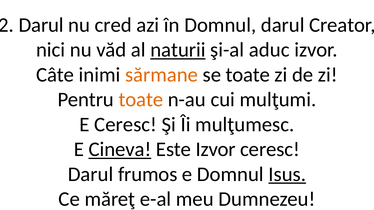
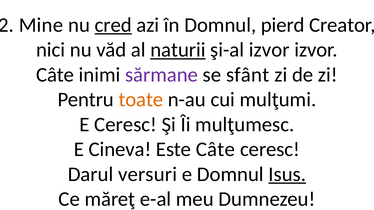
Darul at (41, 25): Darul -> Mine
cred underline: none -> present
Domnul darul: darul -> pierd
şi-al aduc: aduc -> izvor
sărmane colour: orange -> purple
se toate: toate -> sfânt
Cineva underline: present -> none
Este Izvor: Izvor -> Câte
frumos: frumos -> versuri
